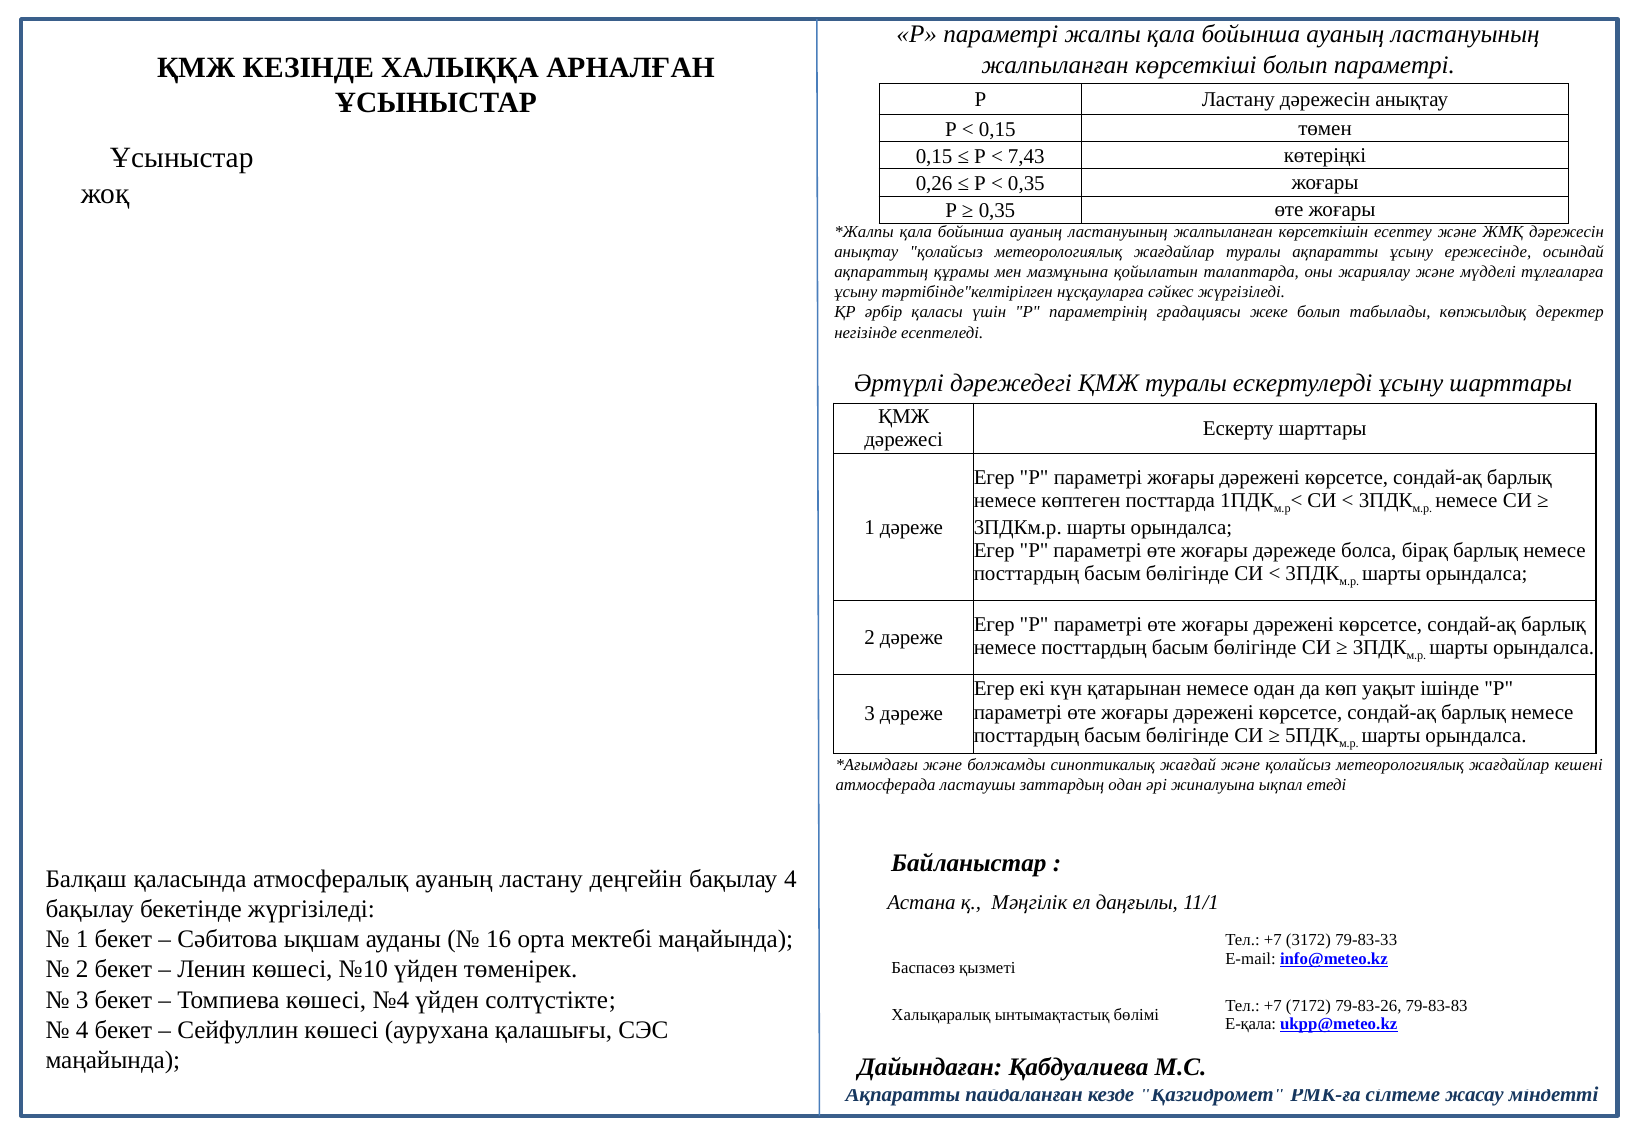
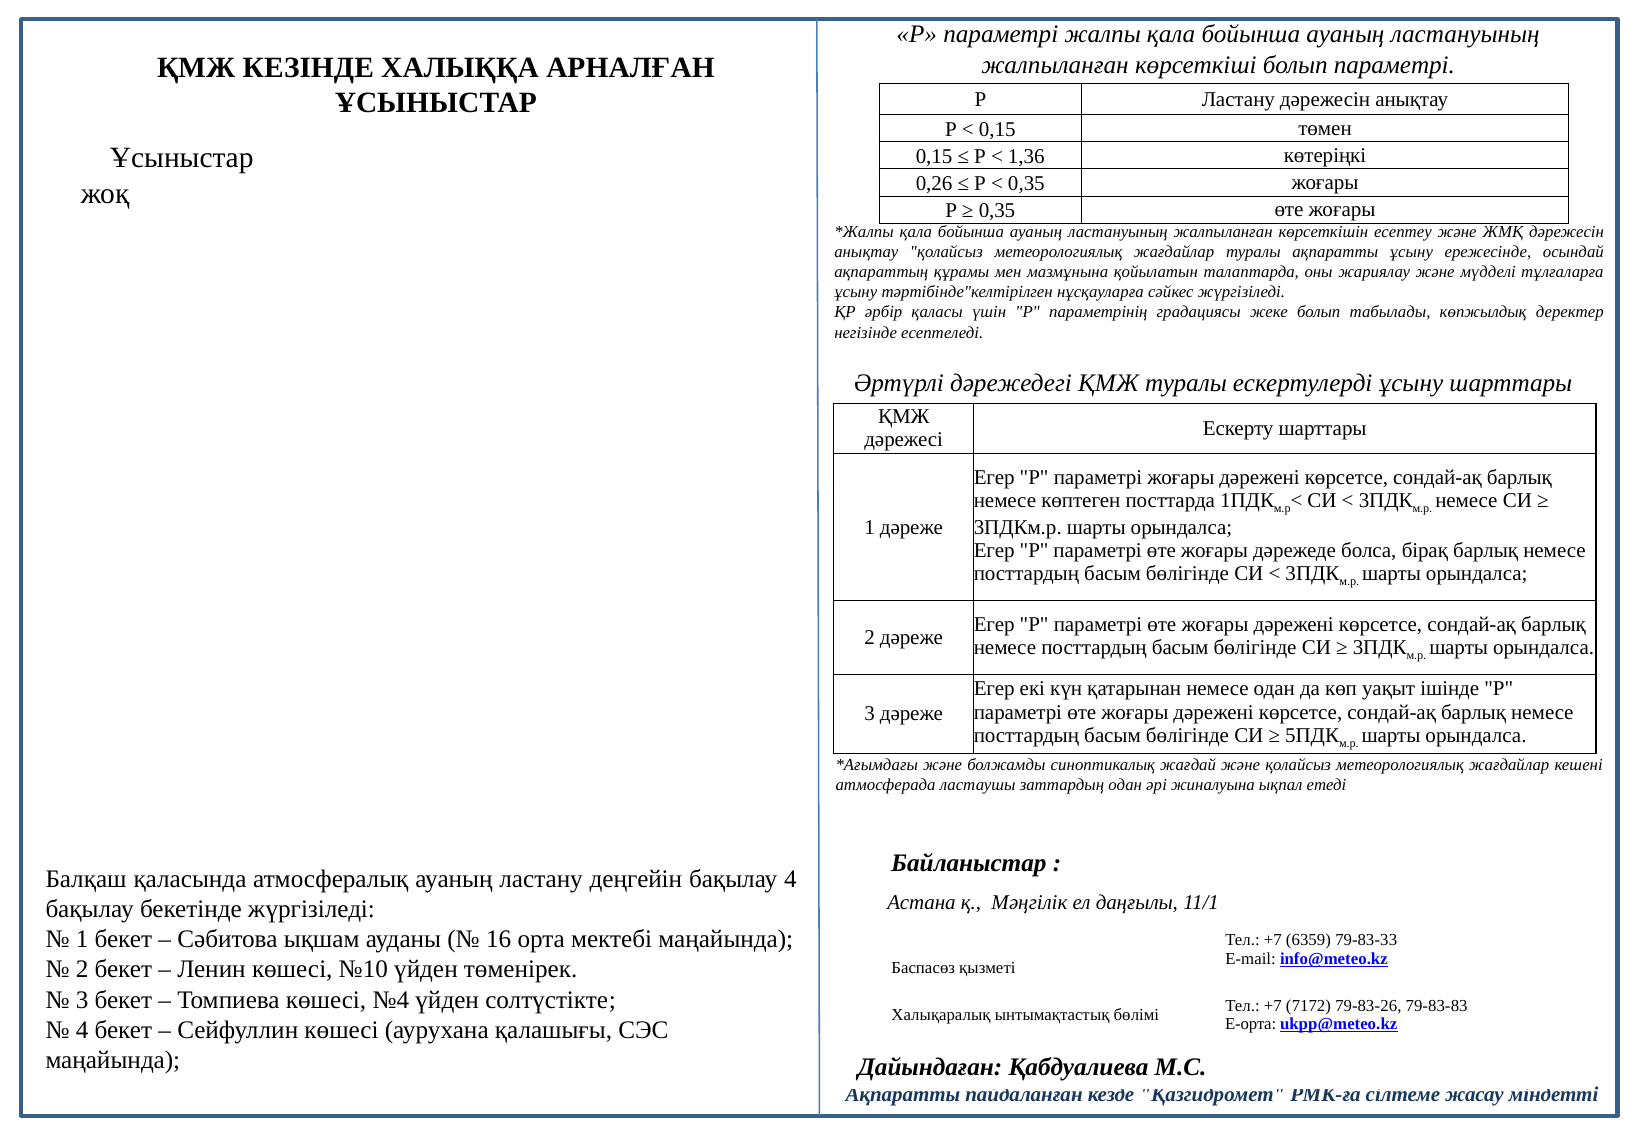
7,43: 7,43 -> 1,36
3172: 3172 -> 6359
E-қала: E-қала -> E-орта
